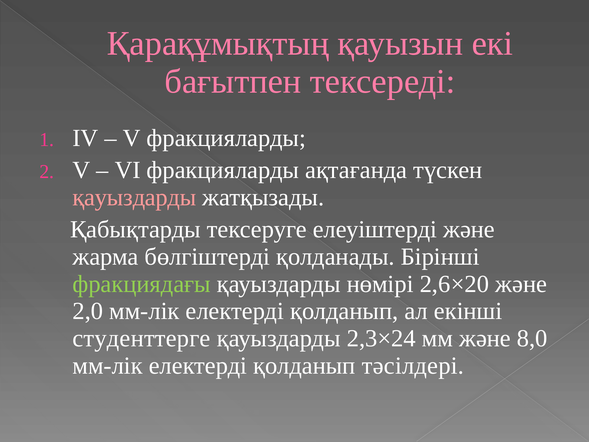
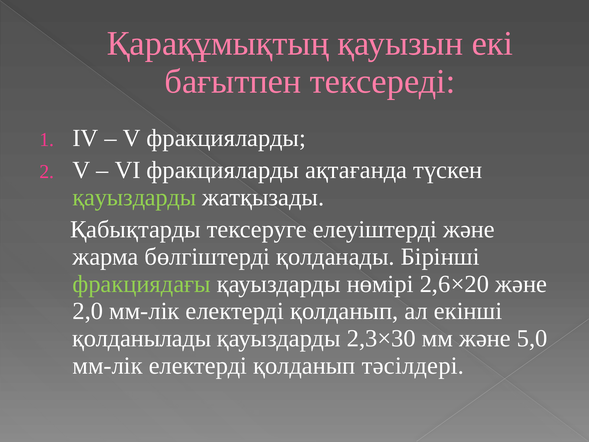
қауыздарды at (134, 197) colour: pink -> light green
студенттерге: студенттерге -> қолданылады
2,3×24: 2,3×24 -> 2,3×30
8,0: 8,0 -> 5,0
